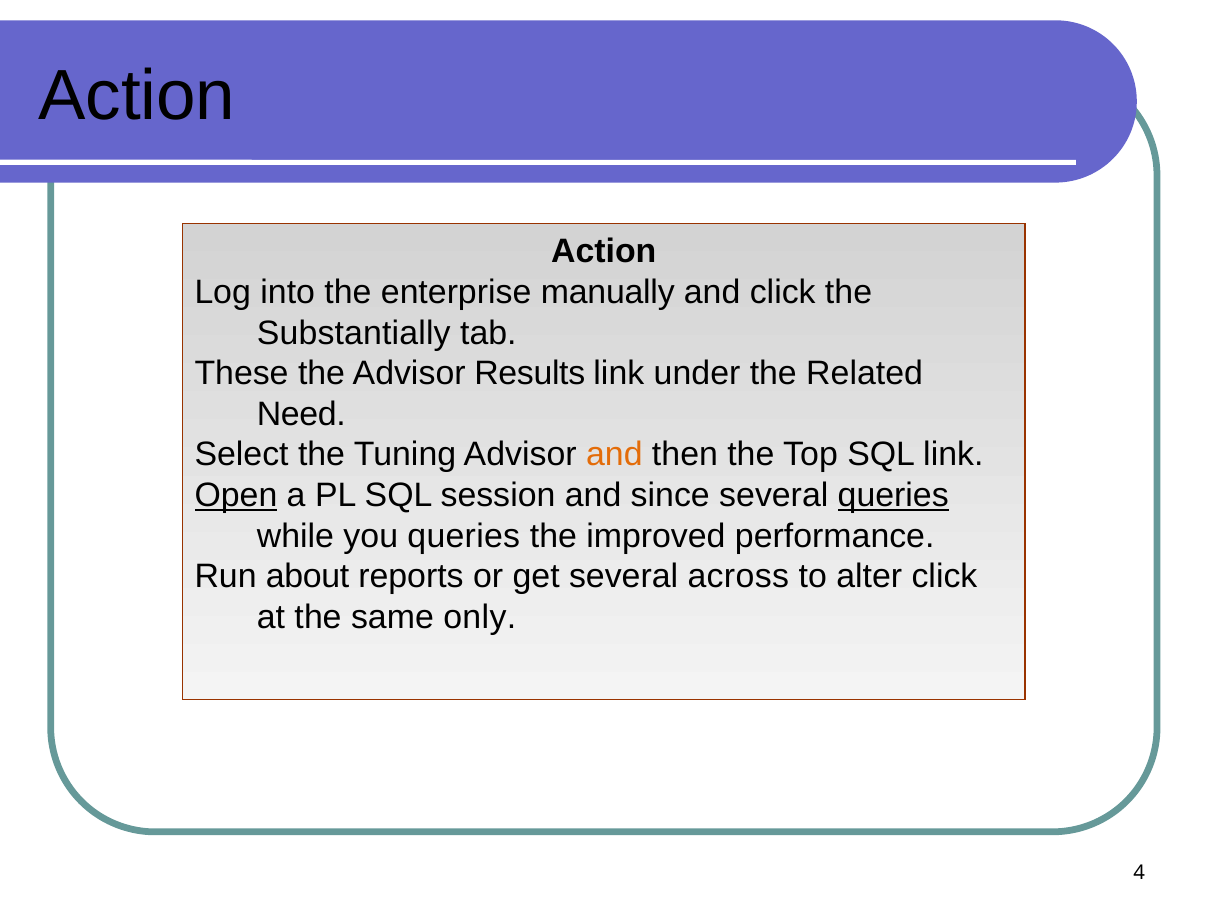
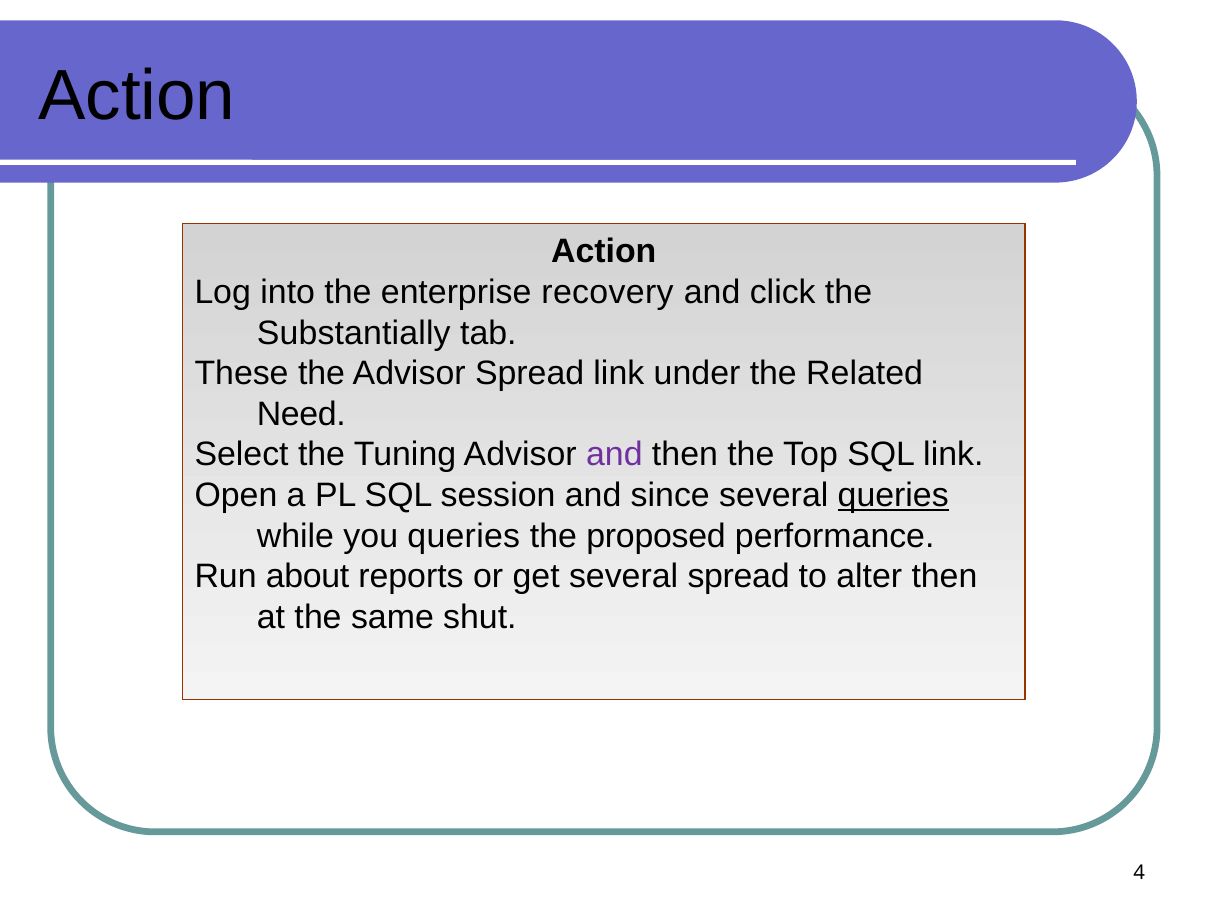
manually: manually -> recovery
Advisor Results: Results -> Spread
and at (614, 455) colour: orange -> purple
Open underline: present -> none
improved: improved -> proposed
several across: across -> spread
alter click: click -> then
only: only -> shut
